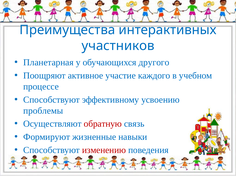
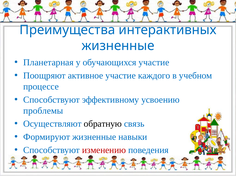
участников at (118, 46): участников -> жизненные
обучающихся другого: другого -> участие
обратную colour: red -> black
